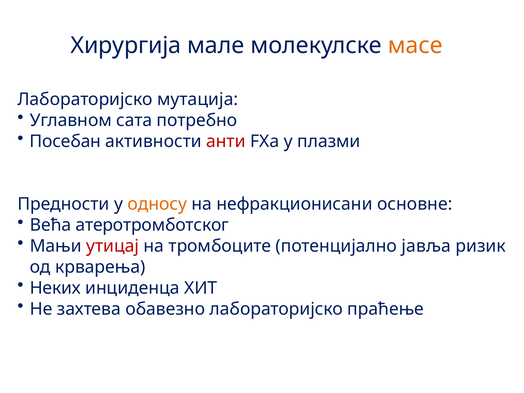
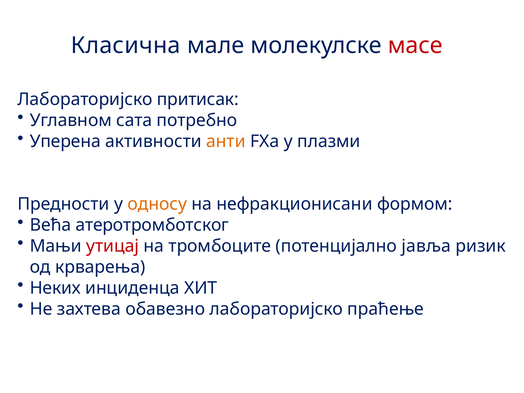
Хирургија: Хирургија -> Класична
масе colour: orange -> red
мутaциja: мутaциja -> притисак
Посебан: Посебан -> Уперена
анти colour: red -> orange
основне: основне -> формом
